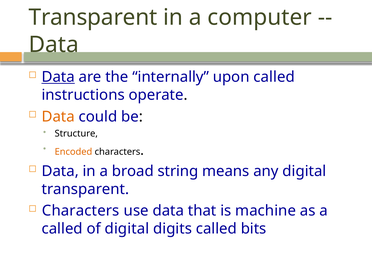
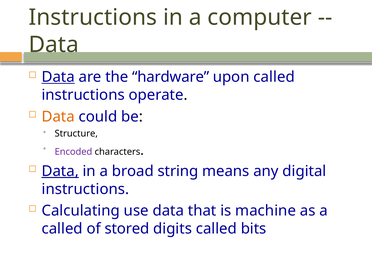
Transparent at (93, 17): Transparent -> Instructions
internally: internally -> hardware
Encoded colour: orange -> purple
Data at (60, 171) underline: none -> present
transparent at (85, 189): transparent -> instructions
Characters at (81, 211): Characters -> Calculating
of digital: digital -> stored
